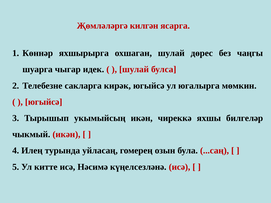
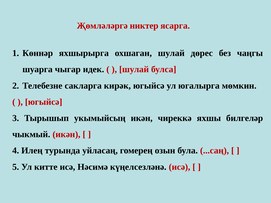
килгән: килгән -> никтер
